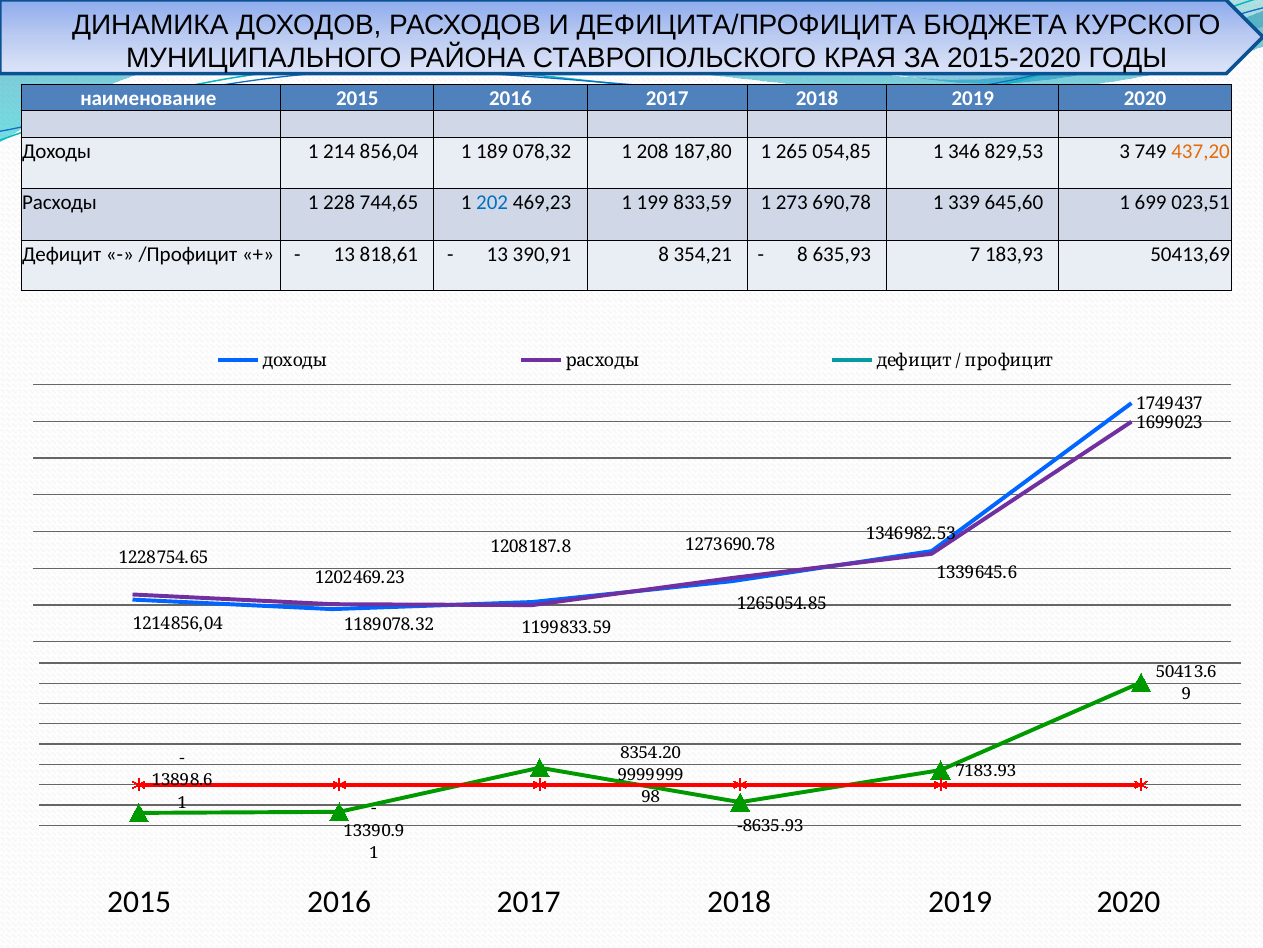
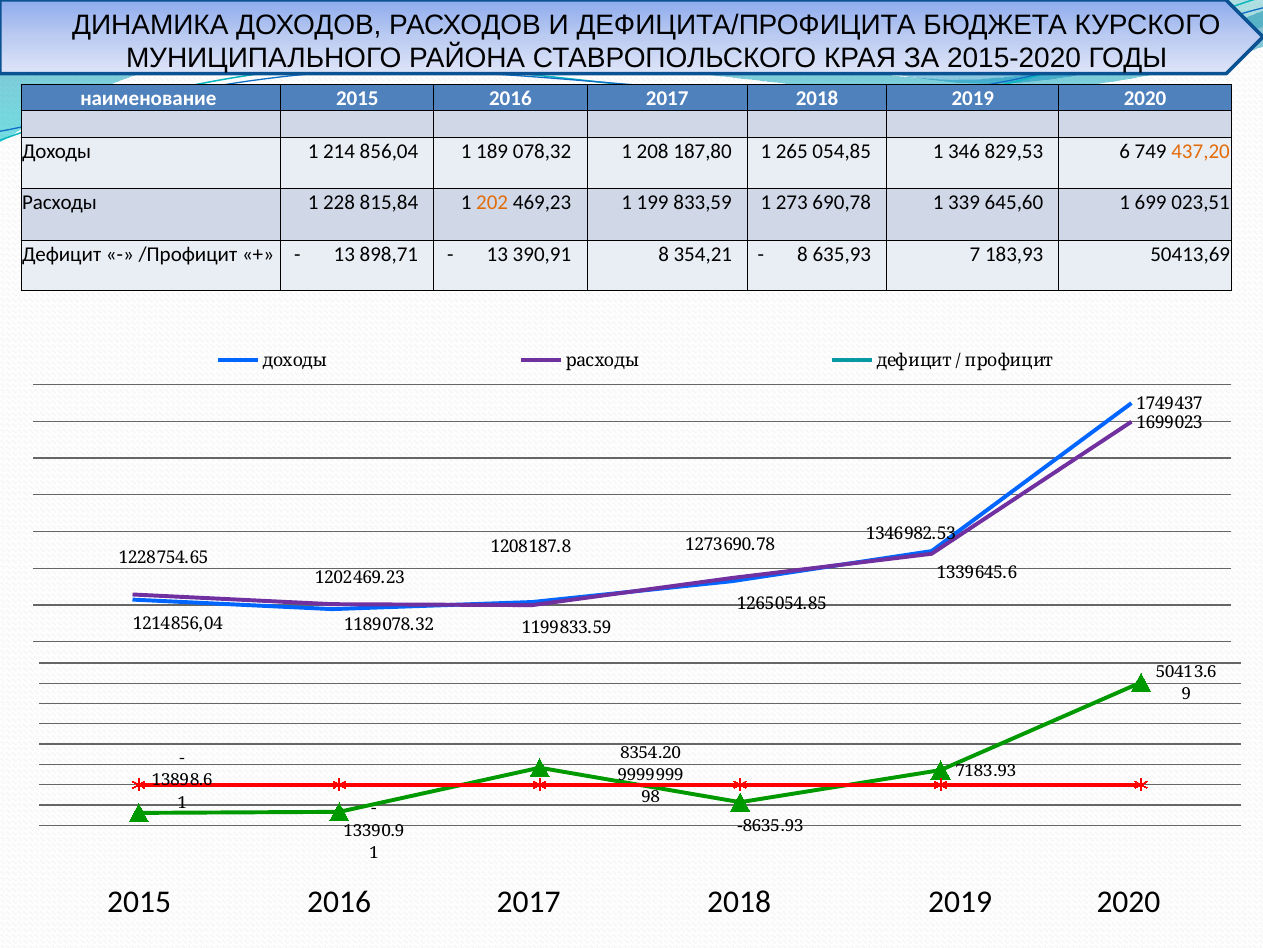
3: 3 -> 6
744,65: 744,65 -> 815,84
202 colour: blue -> orange
818,61: 818,61 -> 898,71
